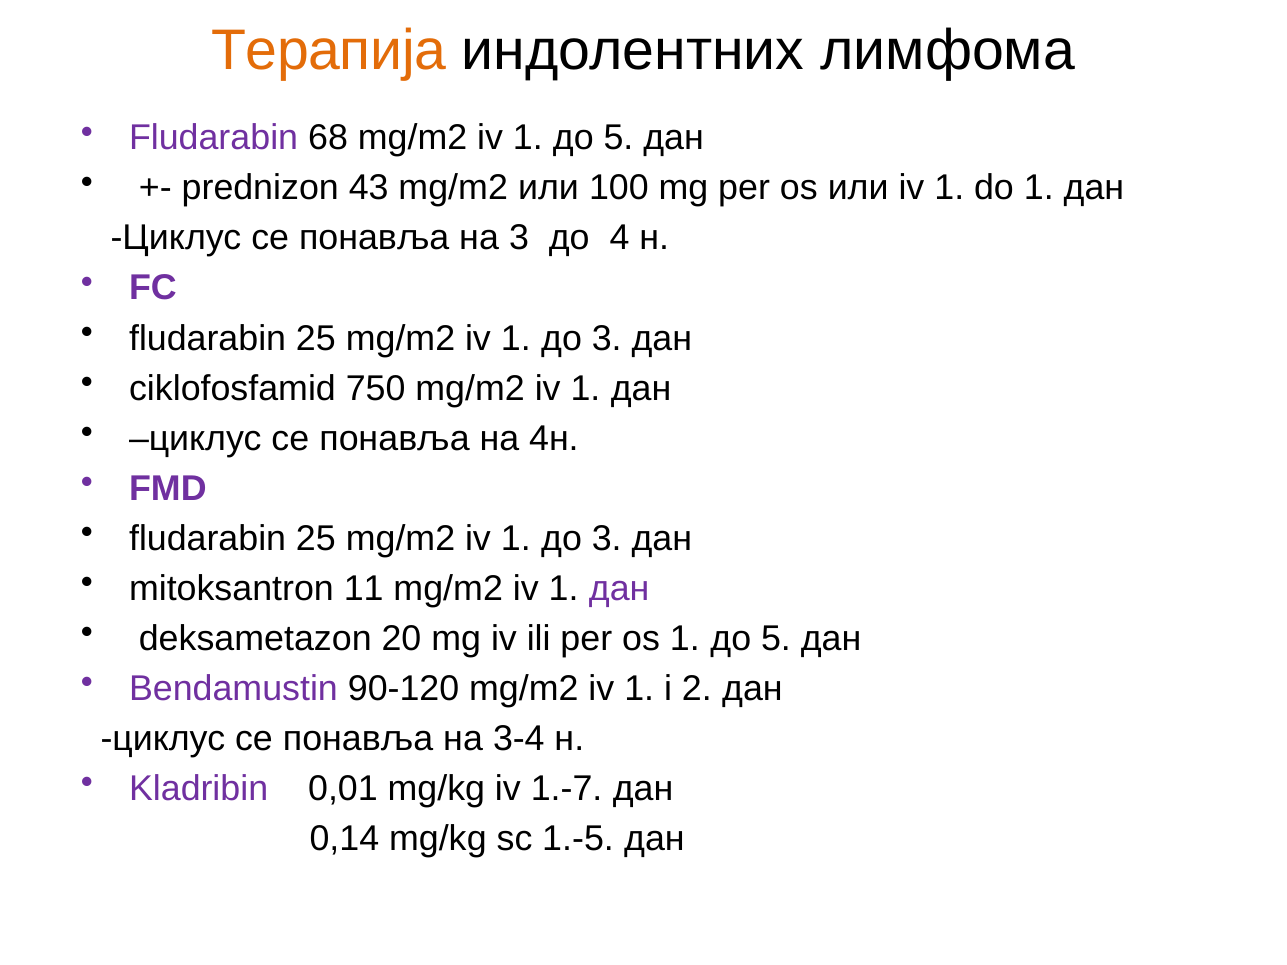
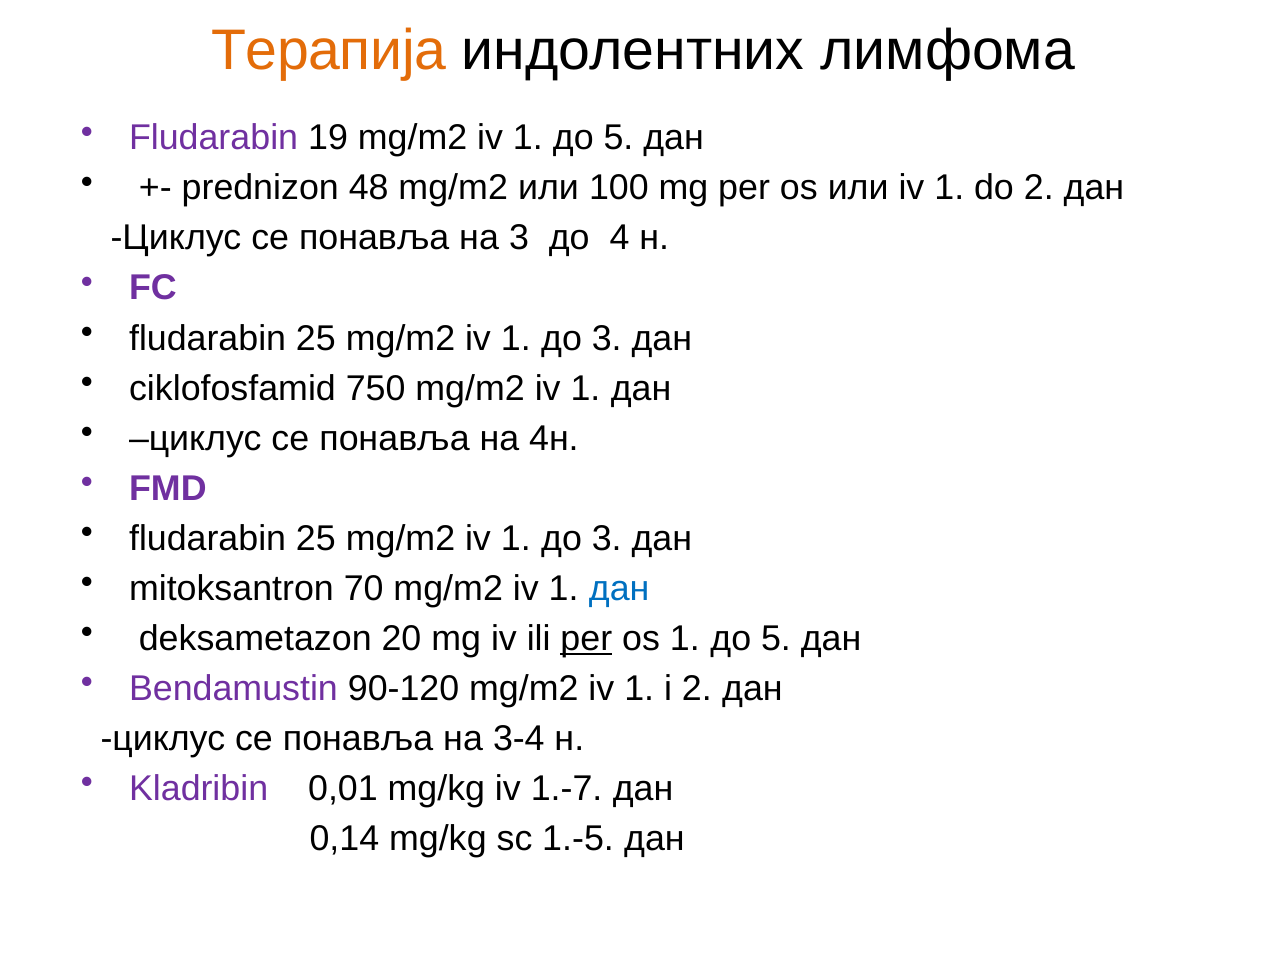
68: 68 -> 19
43: 43 -> 48
do 1: 1 -> 2
11: 11 -> 70
дан at (619, 589) colour: purple -> blue
per at (586, 639) underline: none -> present
